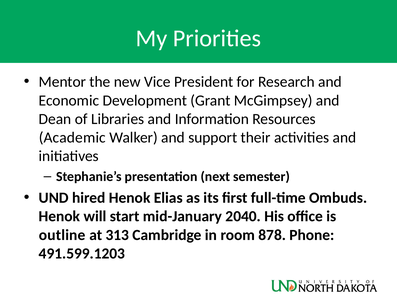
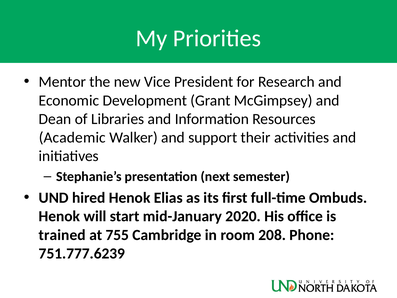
2040: 2040 -> 2020
outline: outline -> trained
313: 313 -> 755
878: 878 -> 208
491.599.1203: 491.599.1203 -> 751.777.6239
